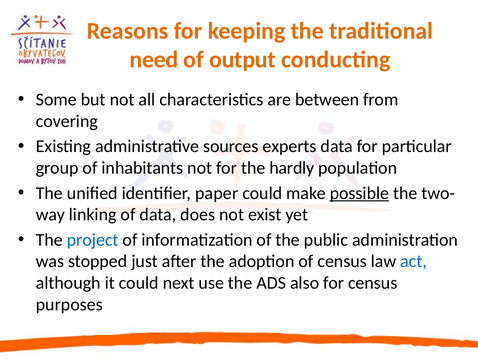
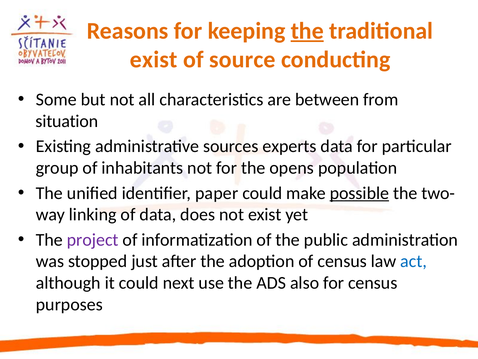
the at (307, 31) underline: none -> present
need at (154, 60): need -> exist
output: output -> source
covering: covering -> situation
hardly: hardly -> opens
project colour: blue -> purple
